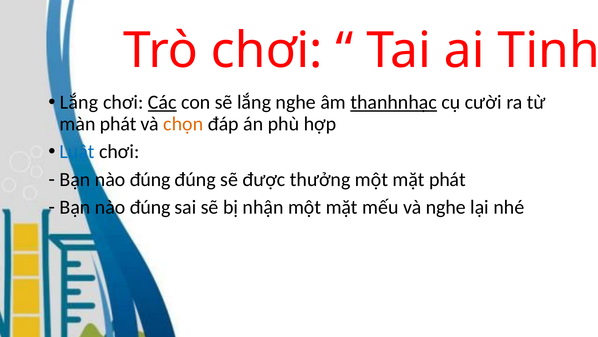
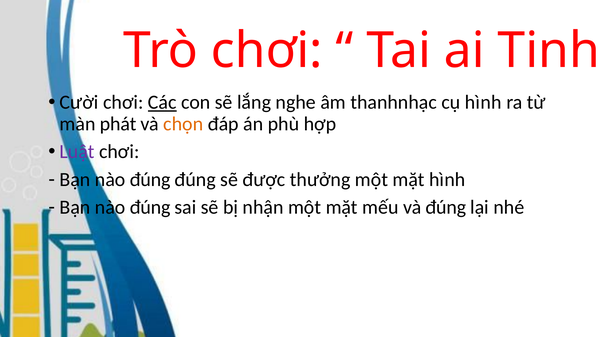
Lắng at (79, 102): Lắng -> Cười
thanhnhạc underline: present -> none
cụ cười: cười -> hình
Luật colour: blue -> purple
mặt phát: phát -> hình
và nghe: nghe -> đúng
